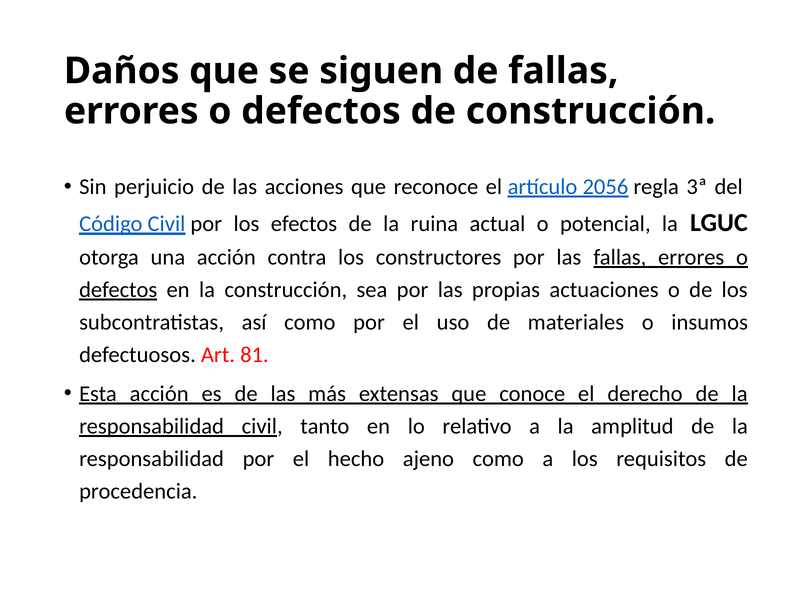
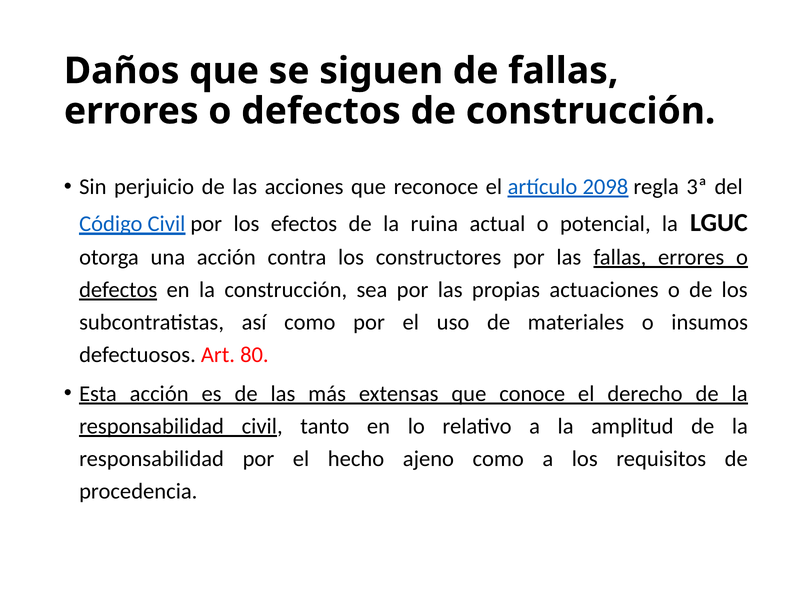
2056: 2056 -> 2098
81: 81 -> 80
